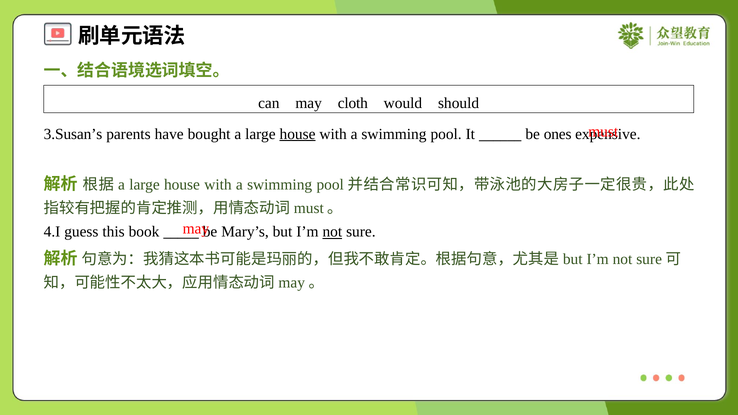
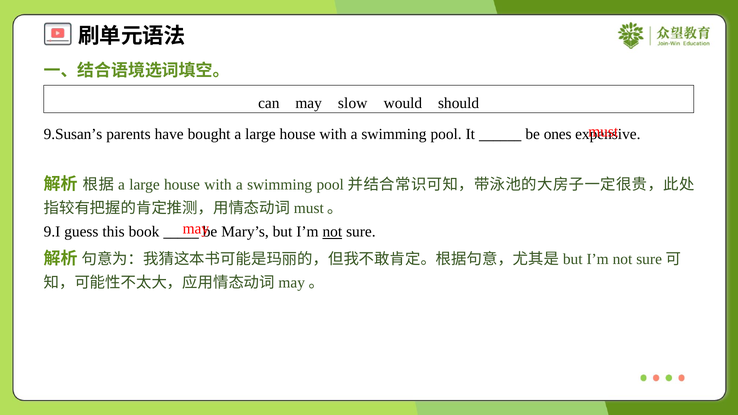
cloth: cloth -> slow
3.Susan’s: 3.Susan’s -> 9.Susan’s
house at (298, 134) underline: present -> none
4.I: 4.I -> 9.I
